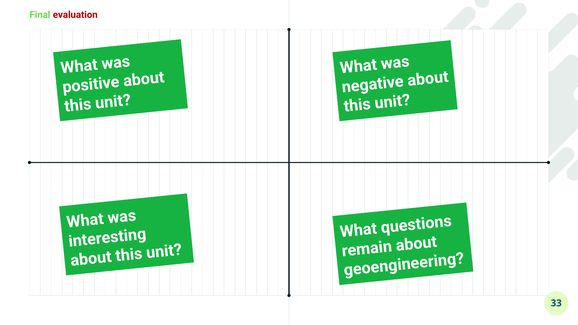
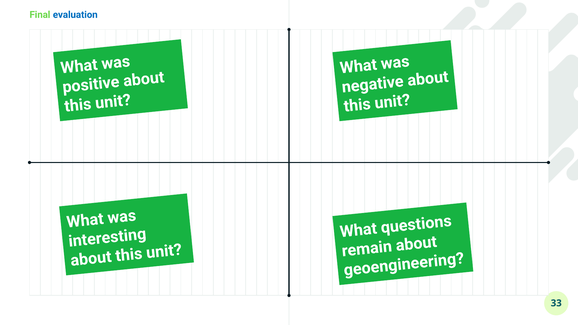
evaluation colour: red -> blue
